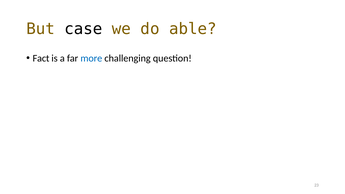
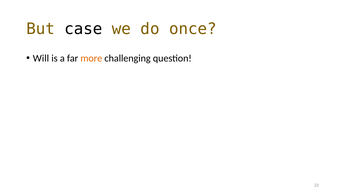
able: able -> once
Fact: Fact -> Will
more colour: blue -> orange
